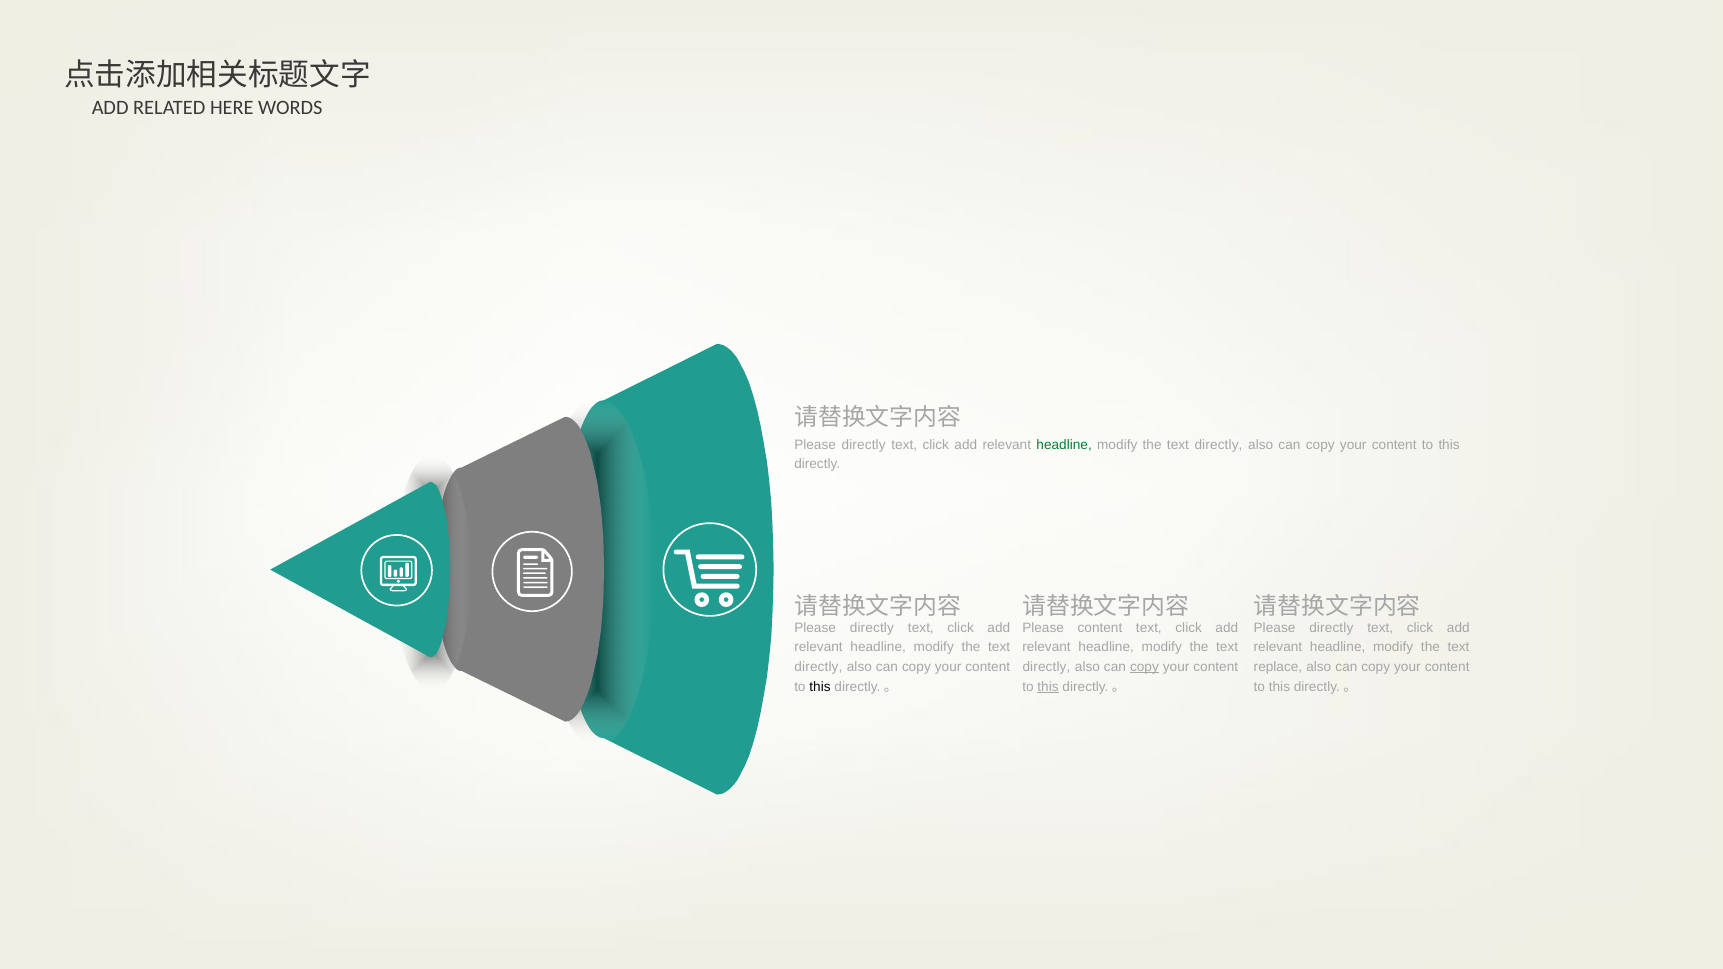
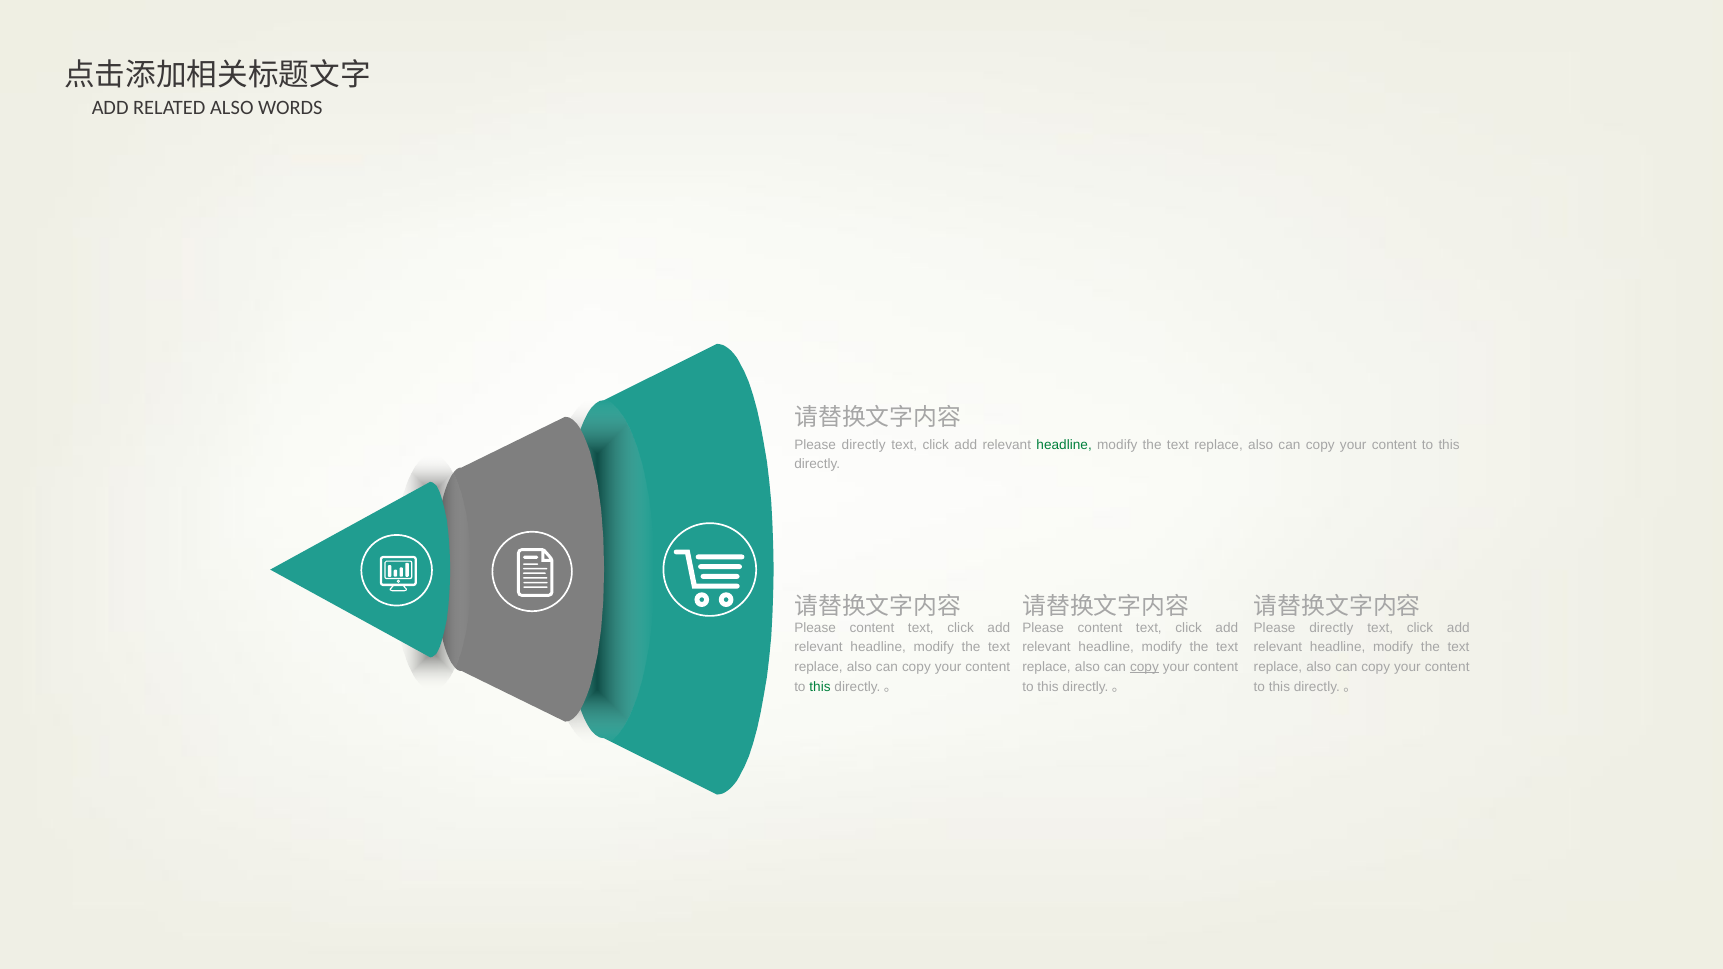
RELATED HERE: HERE -> ALSO
directly at (1219, 445): directly -> replace
directly at (872, 628): directly -> content
directly at (818, 667): directly -> replace
directly at (1046, 667): directly -> replace
this at (820, 687) colour: black -> green
this at (1048, 687) underline: present -> none
